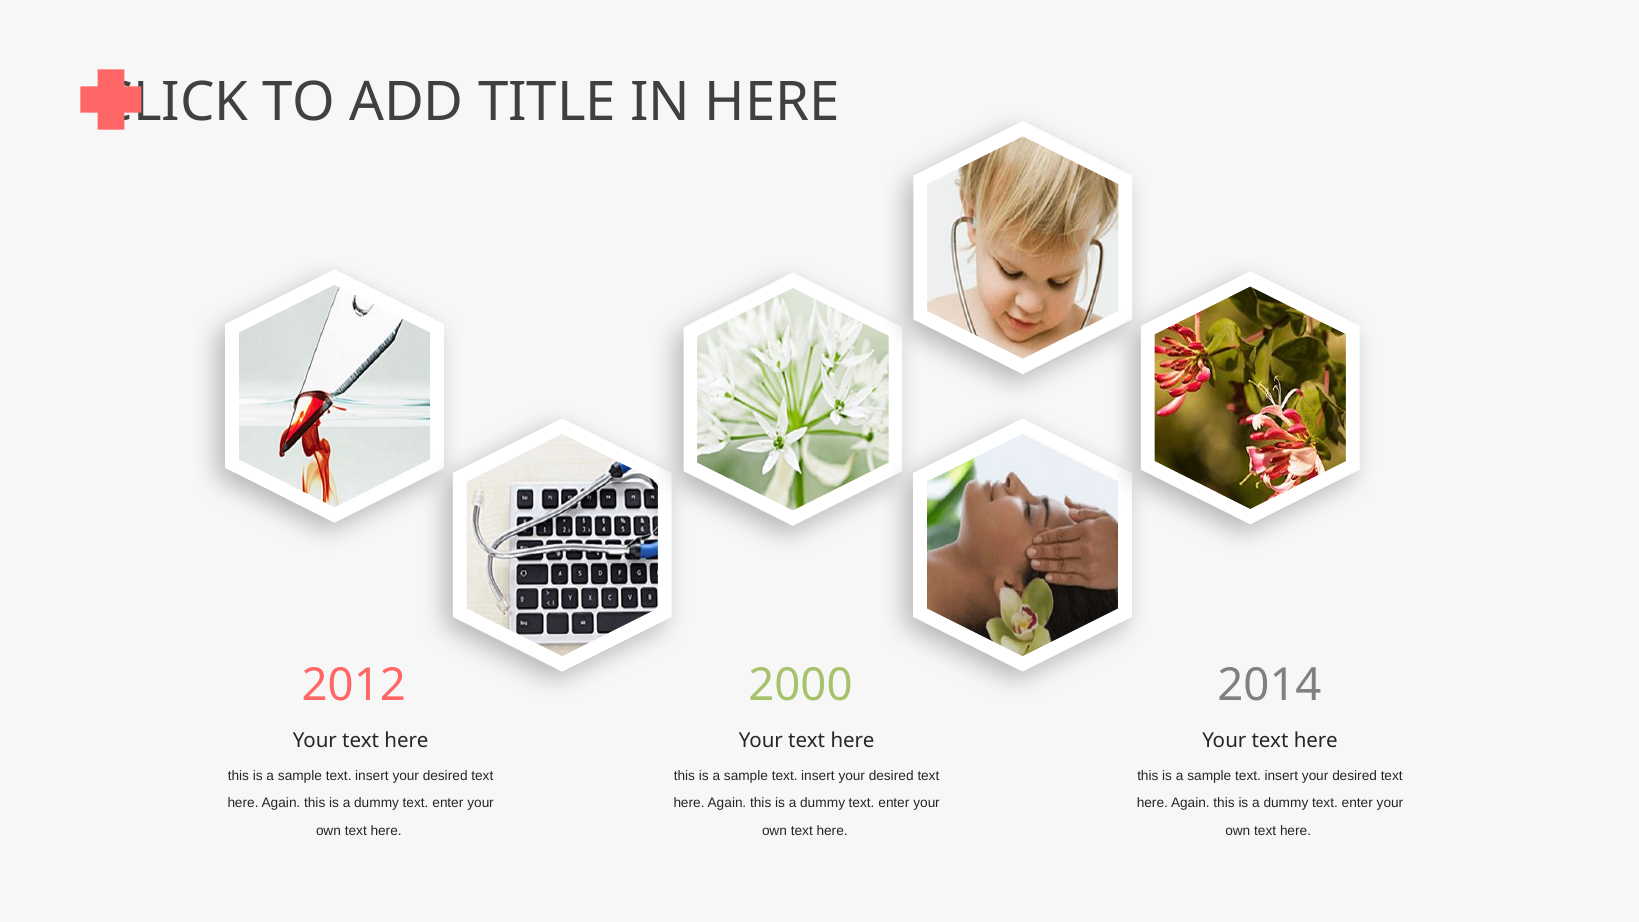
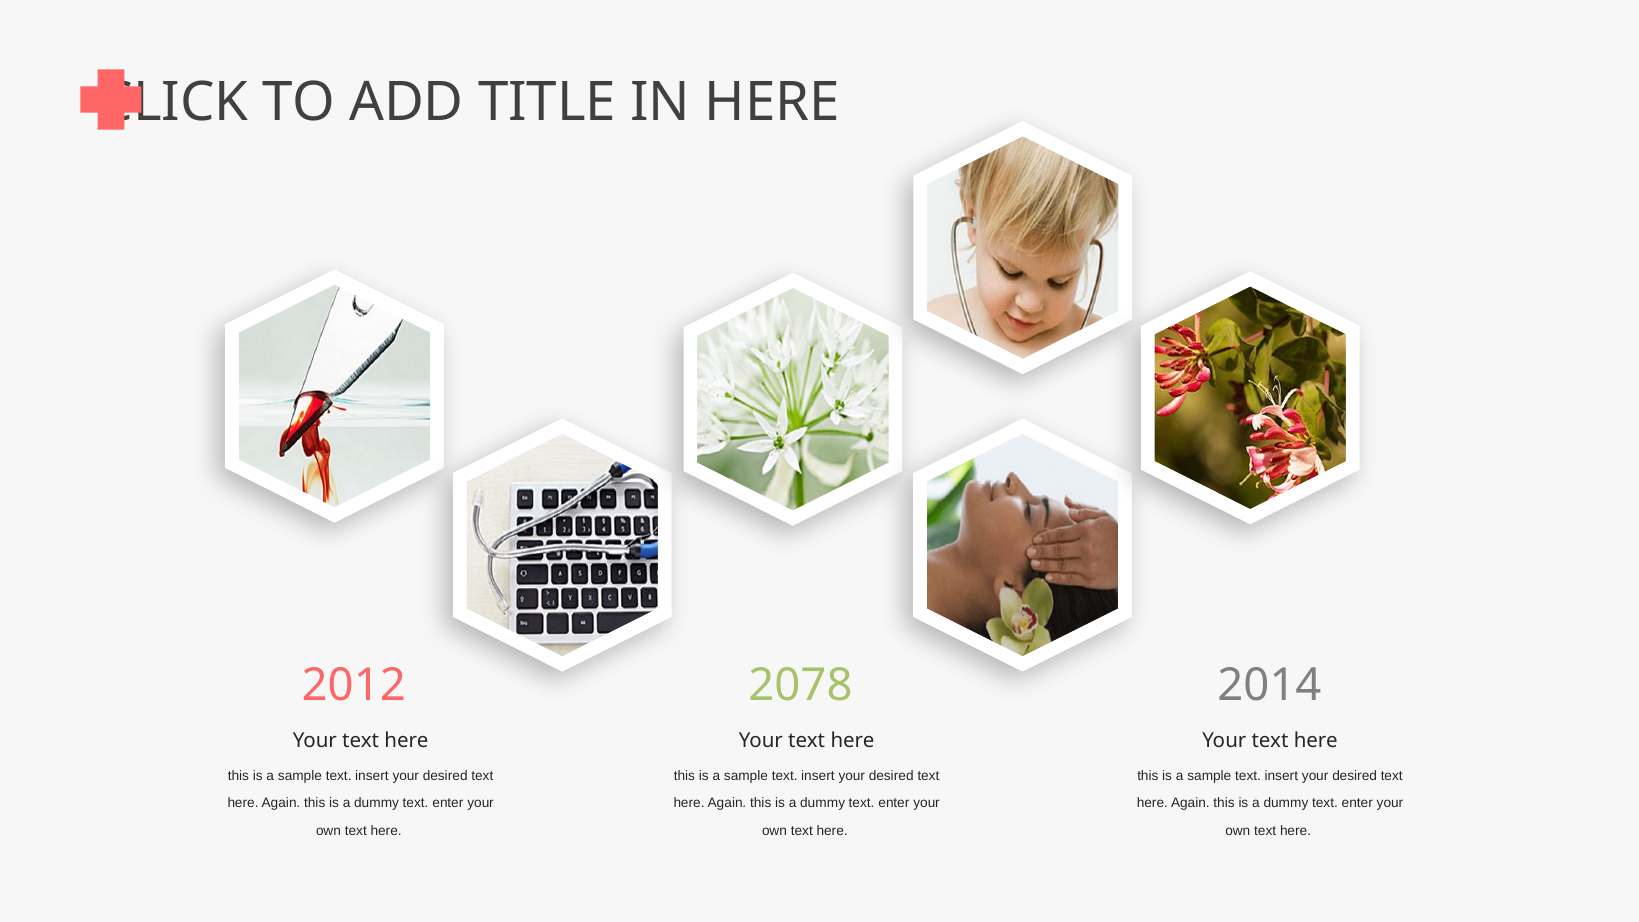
2000: 2000 -> 2078
